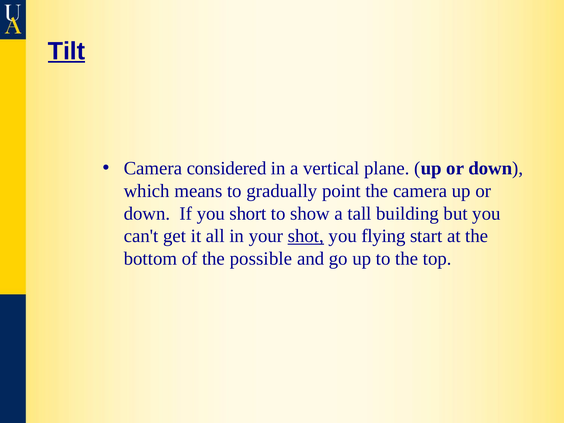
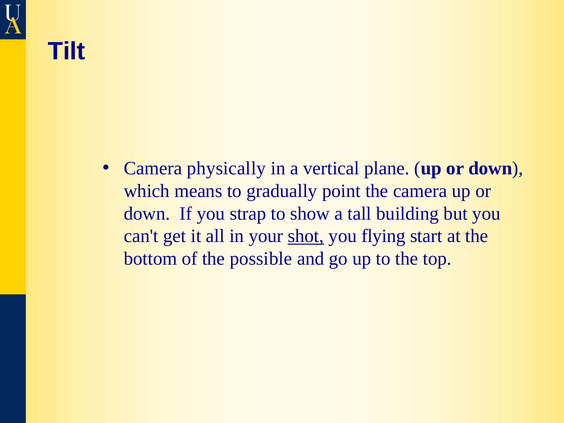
Tilt underline: present -> none
considered: considered -> physically
short: short -> strap
